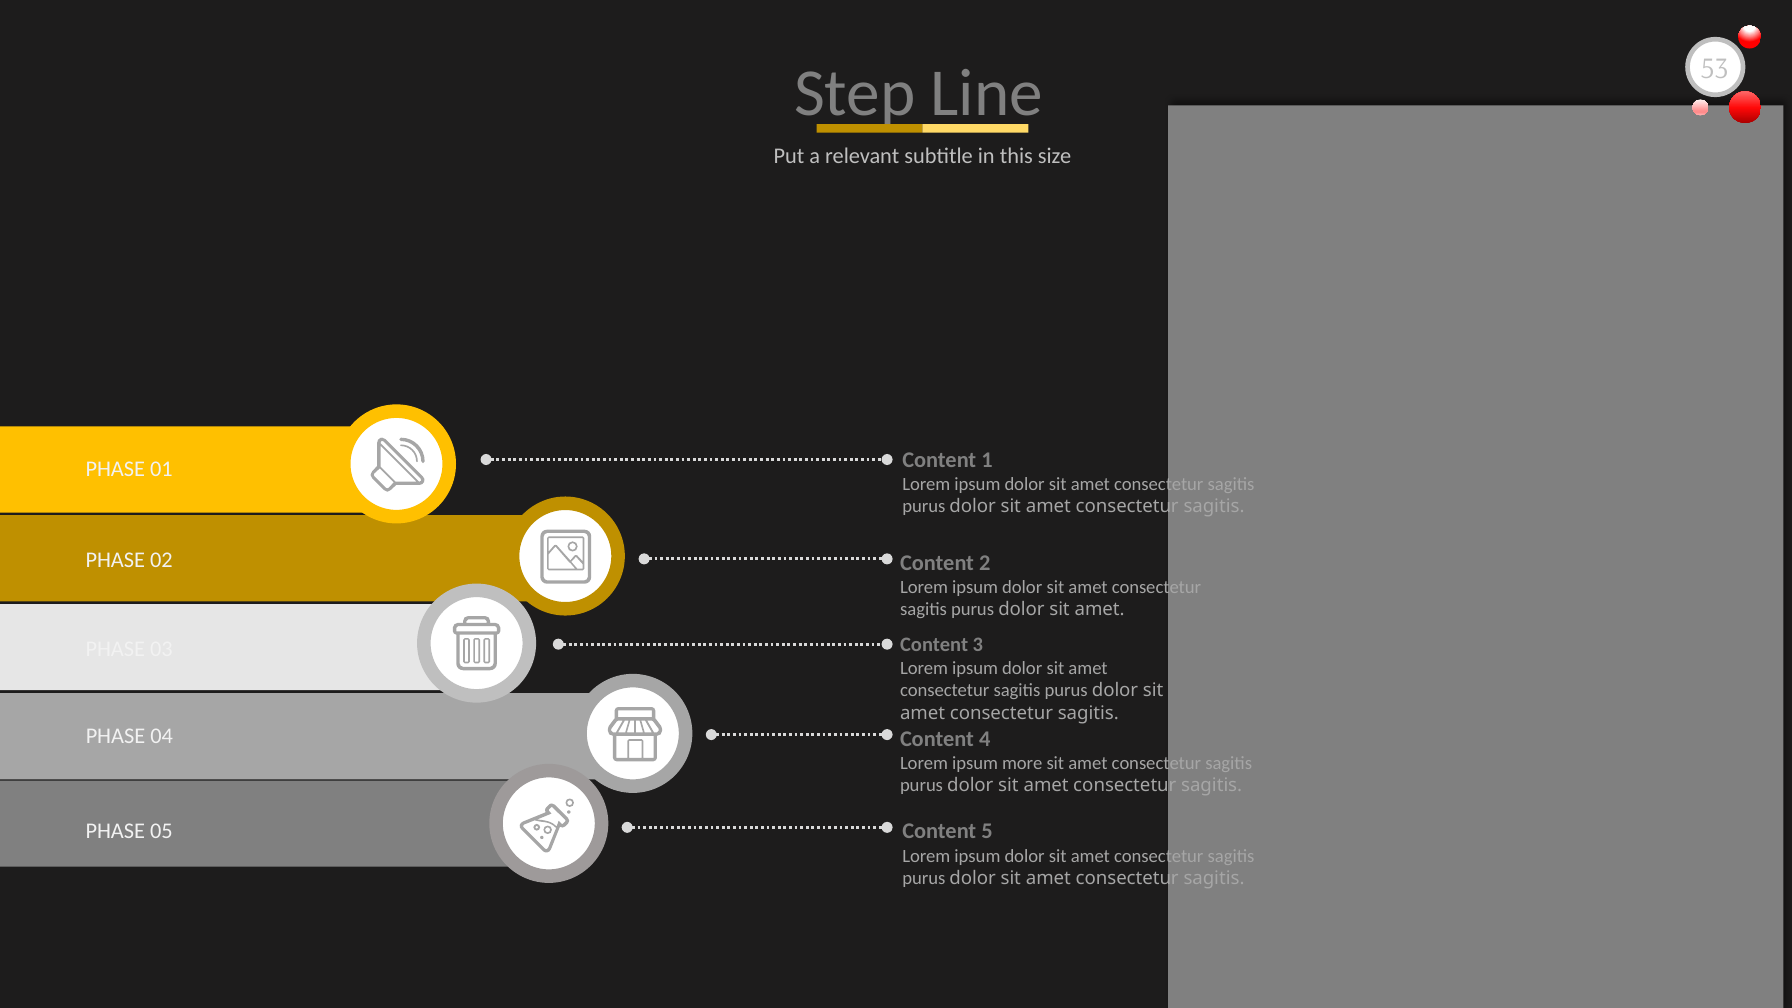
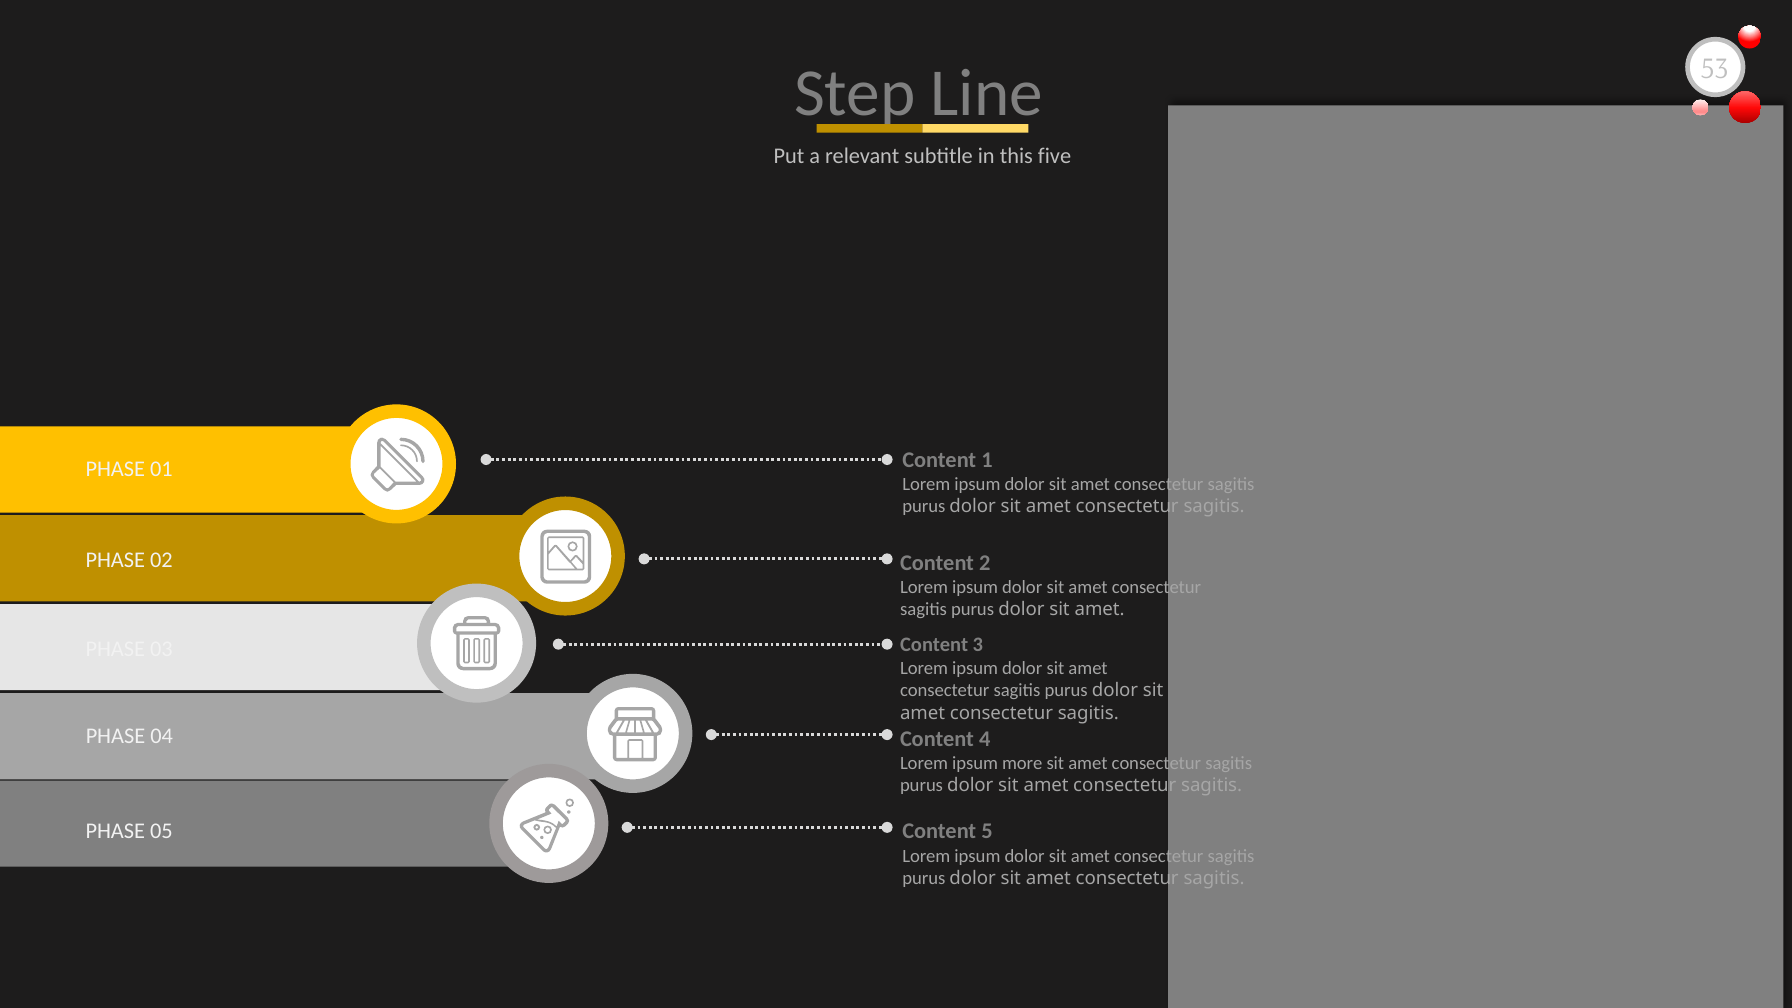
size: size -> five
